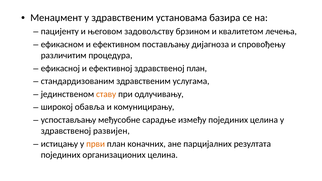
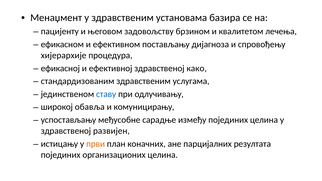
различитим: различитим -> хијерархије
здравственој план: план -> како
ставу colour: orange -> blue
